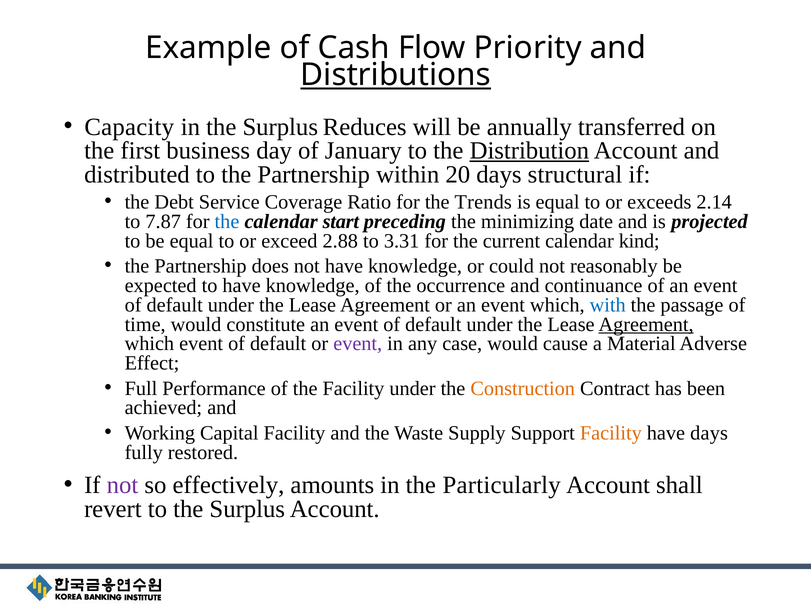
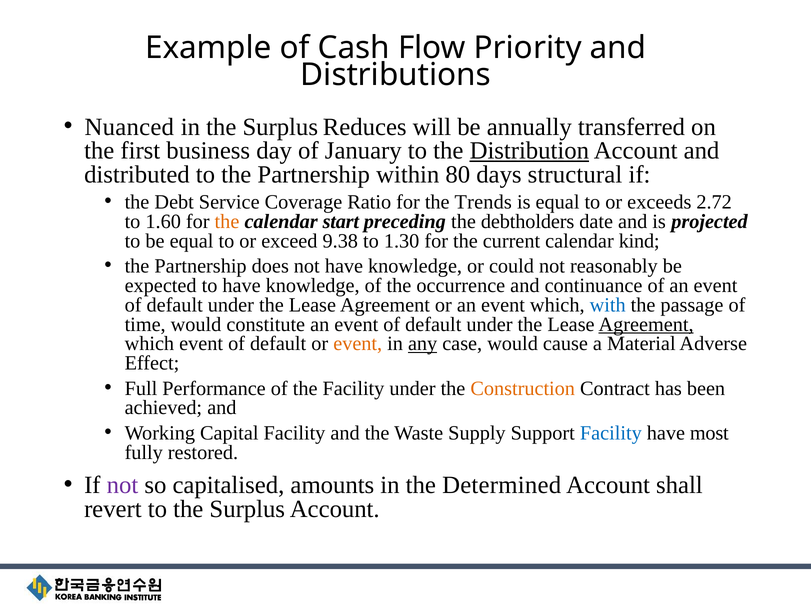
Distributions underline: present -> none
Capacity: Capacity -> Nuanced
20: 20 -> 80
2.14: 2.14 -> 2.72
7.87: 7.87 -> 1.60
the at (227, 221) colour: blue -> orange
minimizing: minimizing -> debtholders
2.88: 2.88 -> 9.38
3.31: 3.31 -> 1.30
event at (358, 344) colour: purple -> orange
any underline: none -> present
Facility at (611, 433) colour: orange -> blue
have days: days -> most
effectively: effectively -> capitalised
Particularly: Particularly -> Determined
